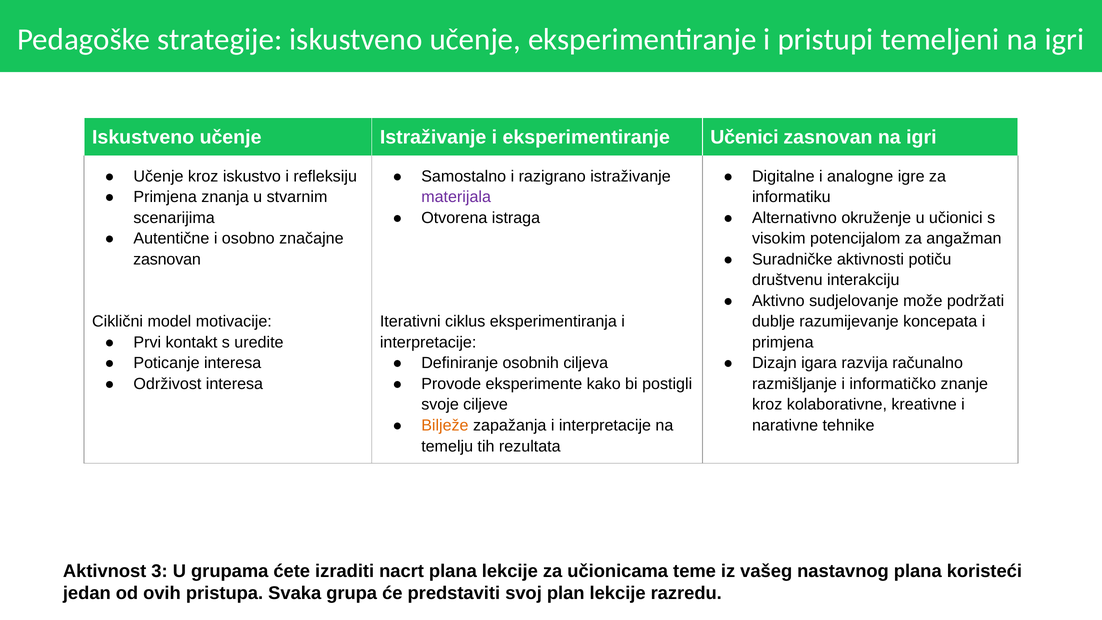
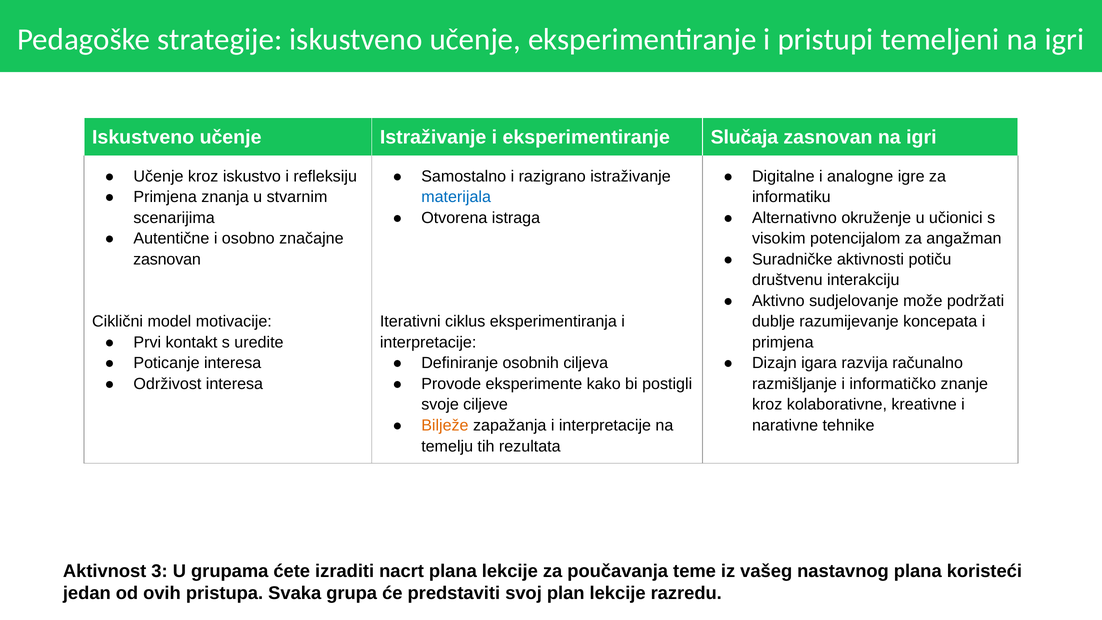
Učenici: Učenici -> Slučaja
materijala colour: purple -> blue
učionicama: učionicama -> poučavanja
